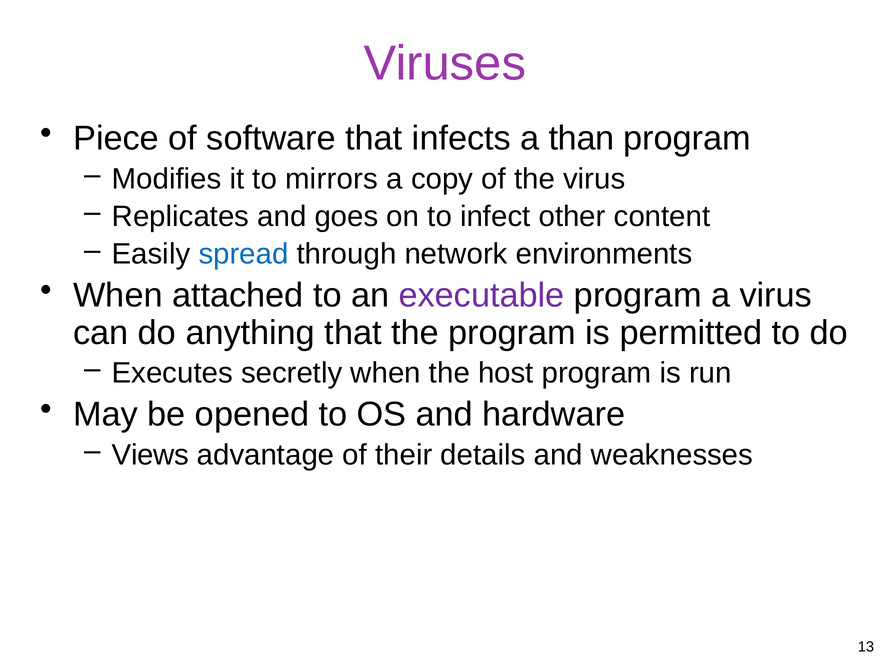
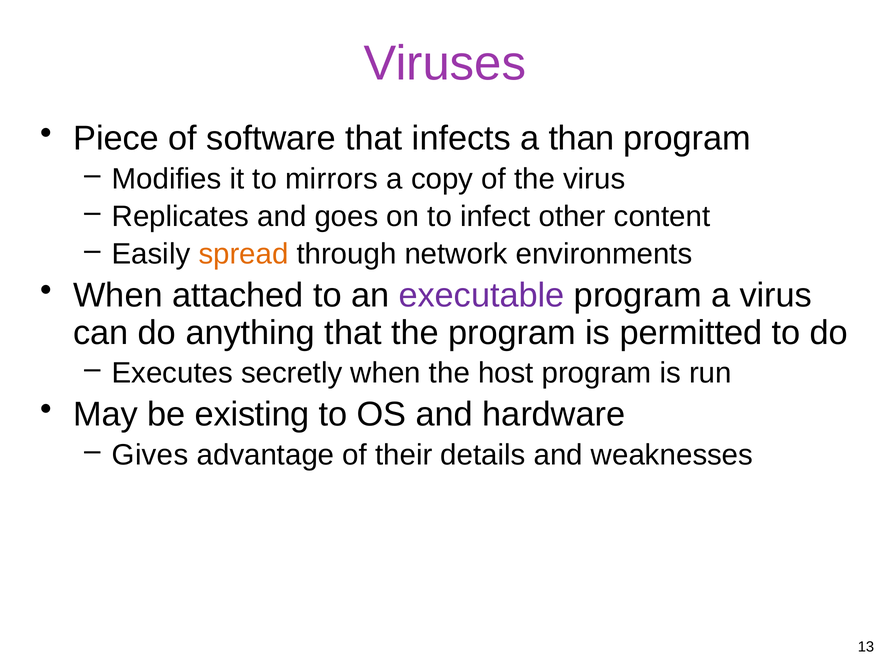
spread colour: blue -> orange
opened: opened -> existing
Views: Views -> Gives
